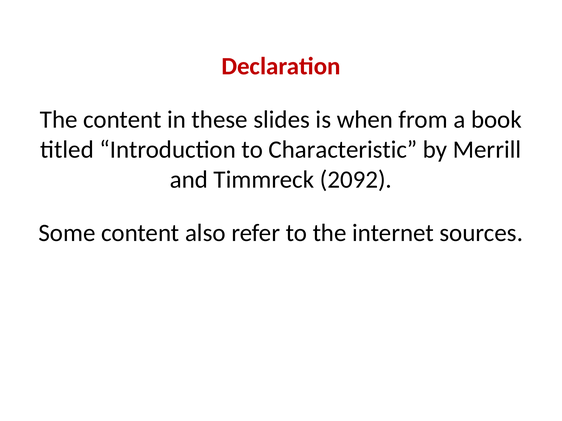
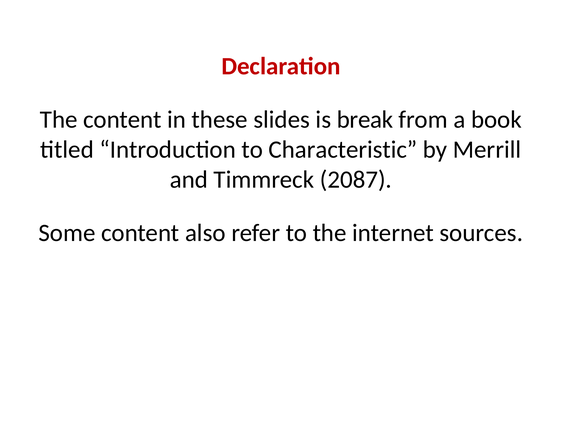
when: when -> break
2092: 2092 -> 2087
